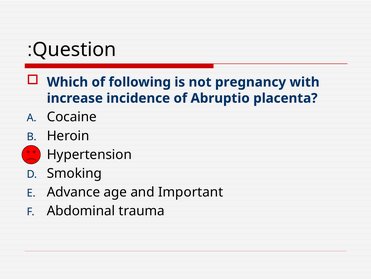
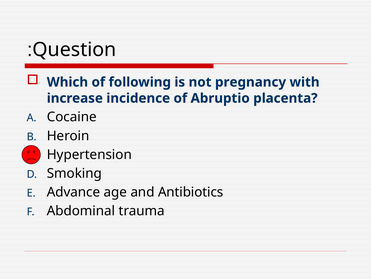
Important: Important -> Antibiotics
